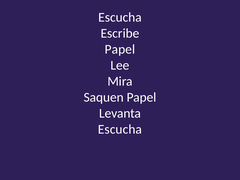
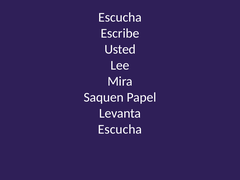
Papel at (120, 49): Papel -> Usted
